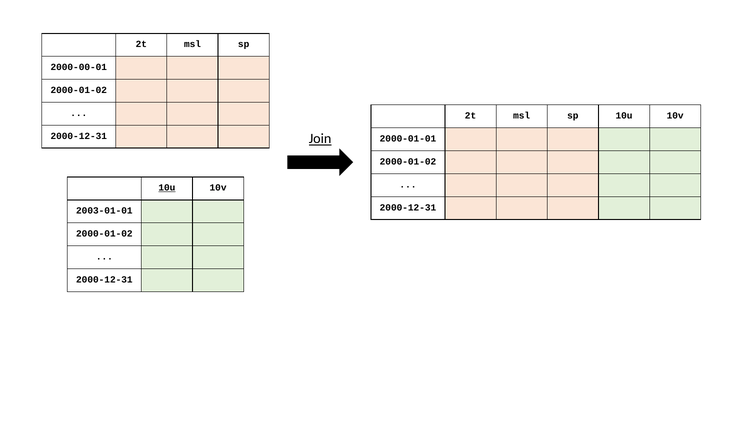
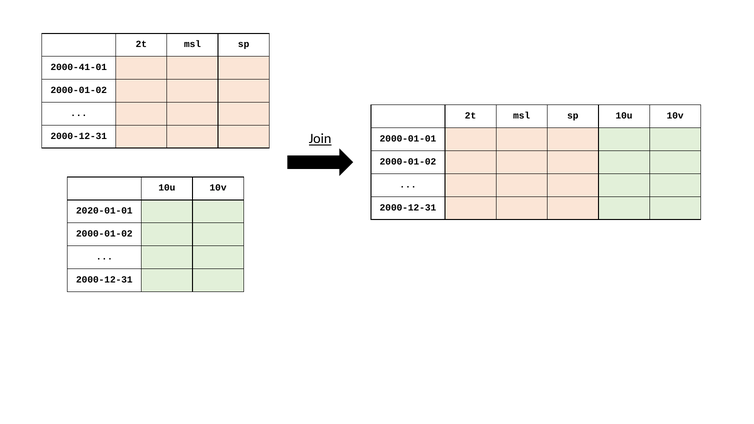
2000-00-01: 2000-00-01 -> 2000-41-01
10u at (167, 188) underline: present -> none
2003-01-01: 2003-01-01 -> 2020-01-01
